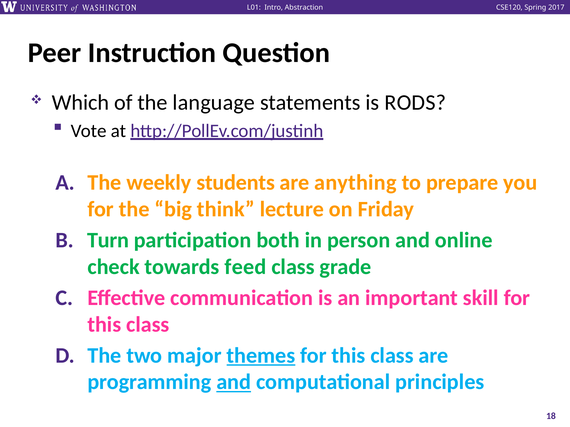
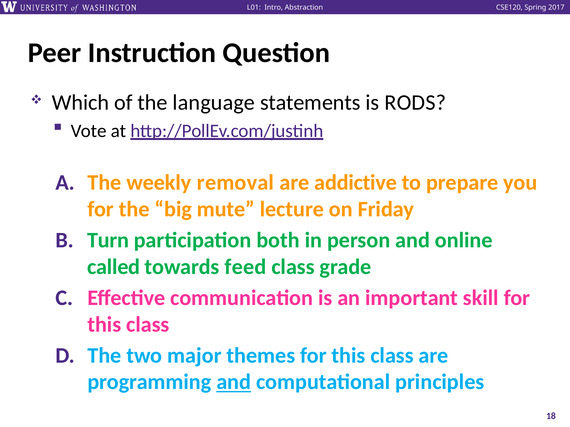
students: students -> removal
anything: anything -> addictive
think: think -> mute
check: check -> called
themes underline: present -> none
